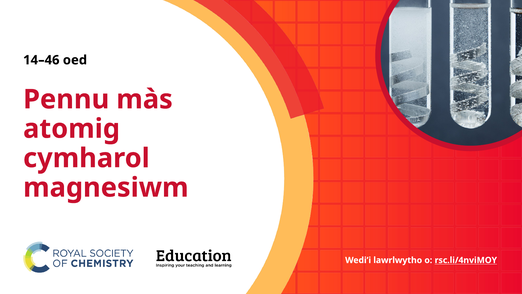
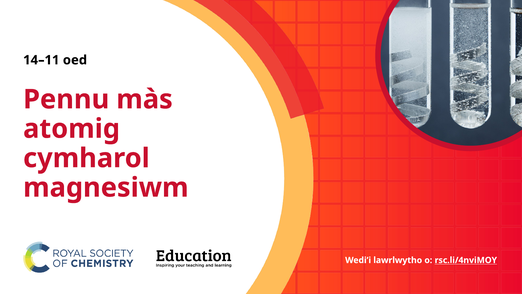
14–46: 14–46 -> 14–11
